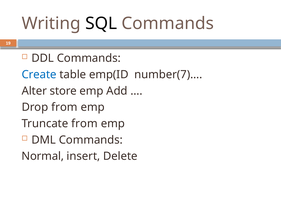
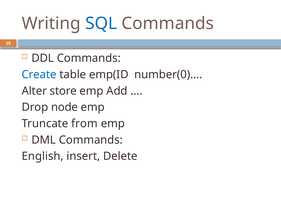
SQL colour: black -> blue
number(7)…: number(7)… -> number(0)…
Drop from: from -> node
Normal: Normal -> English
